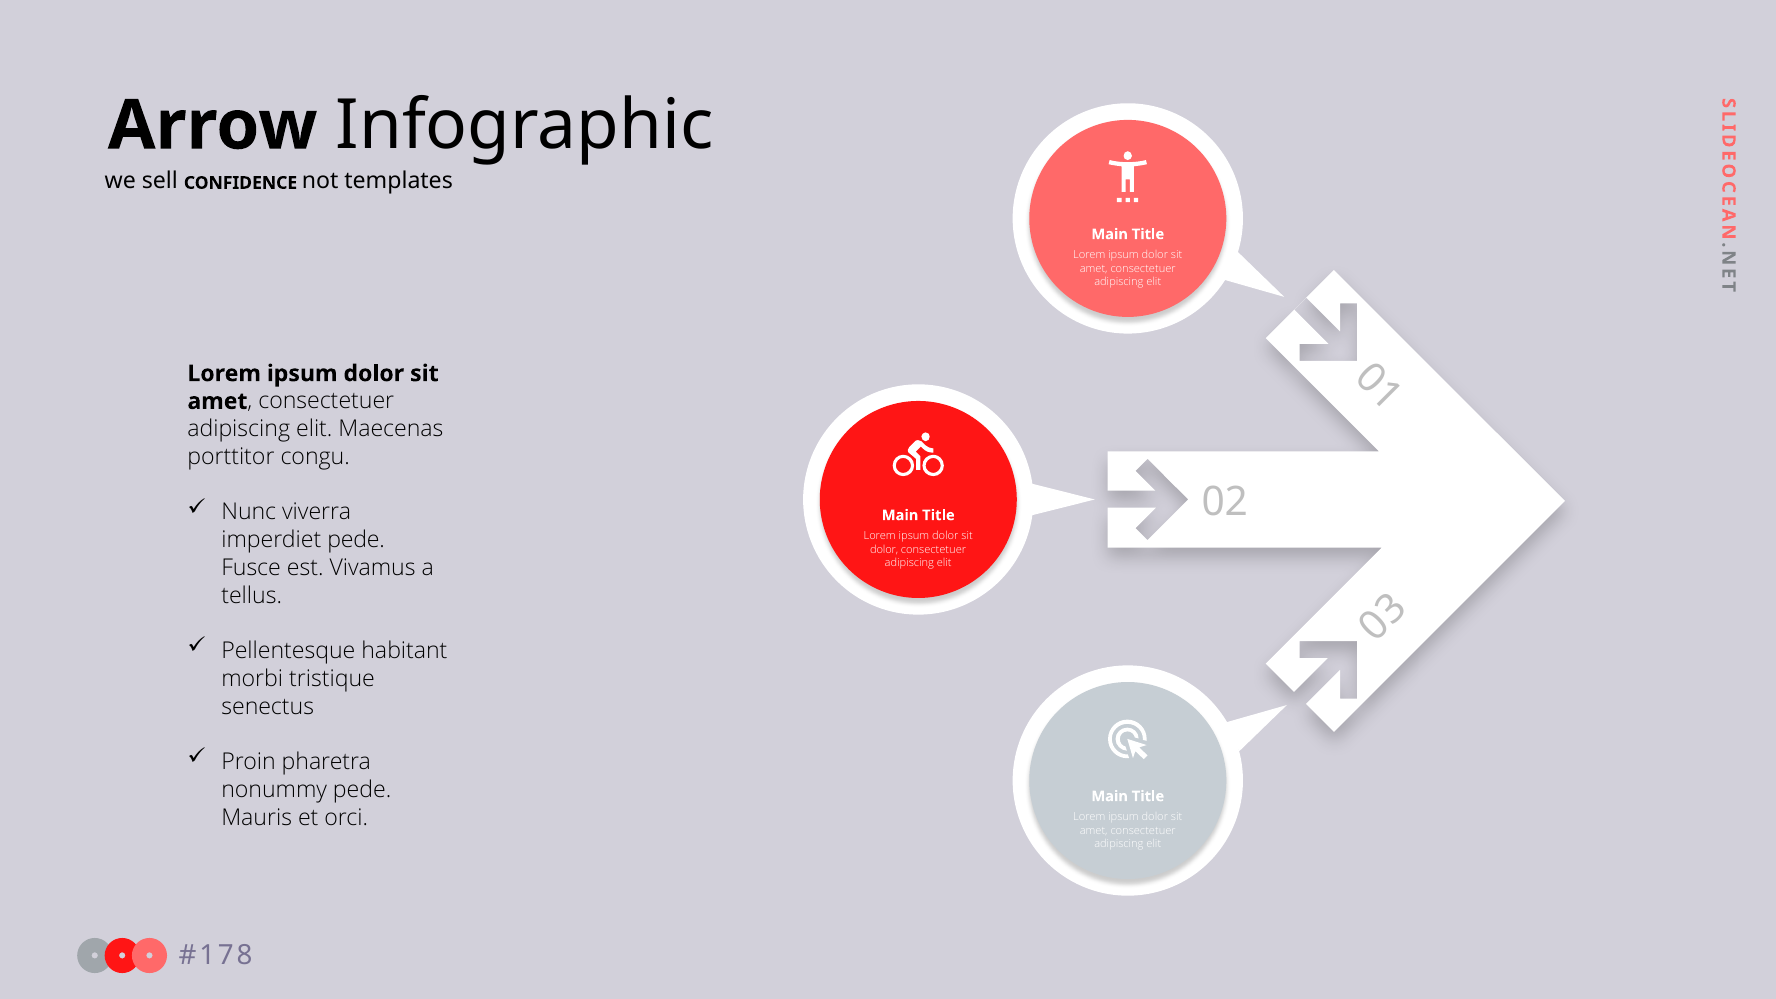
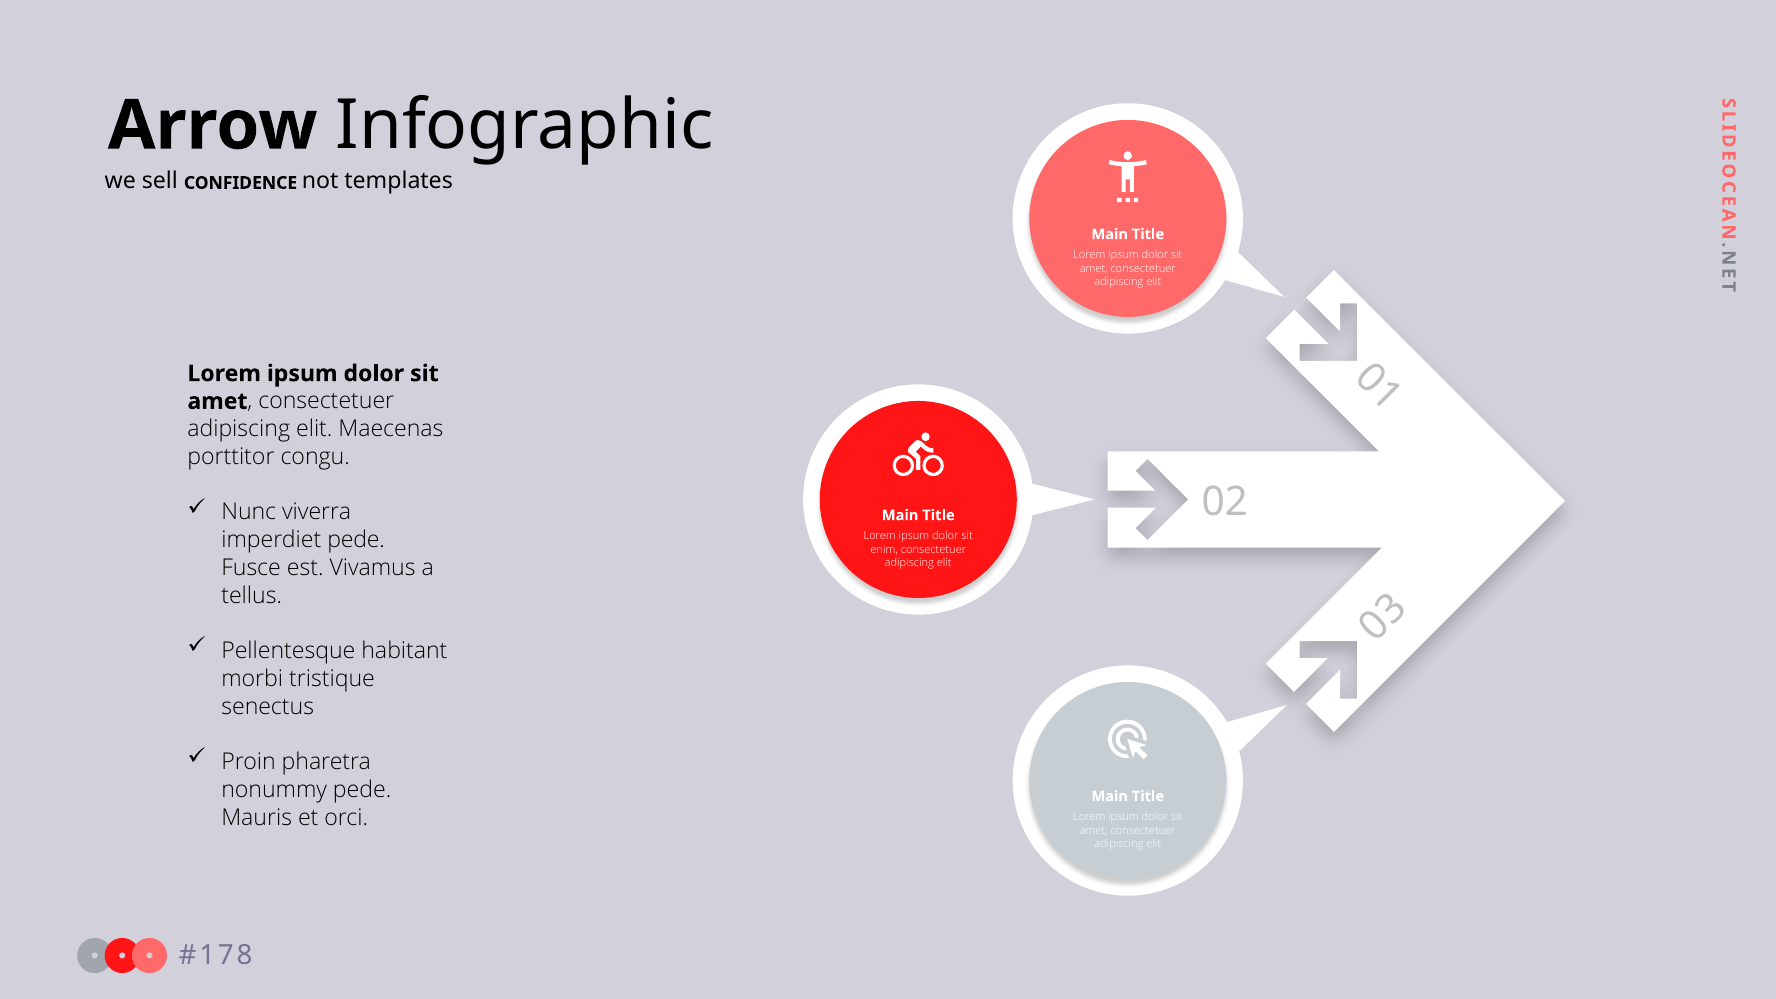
dolor at (884, 550): dolor -> enim
